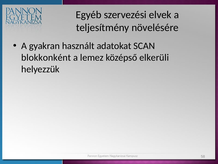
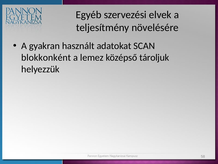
elkerüli: elkerüli -> tároljuk
